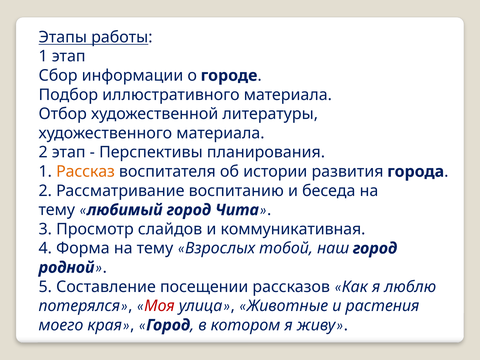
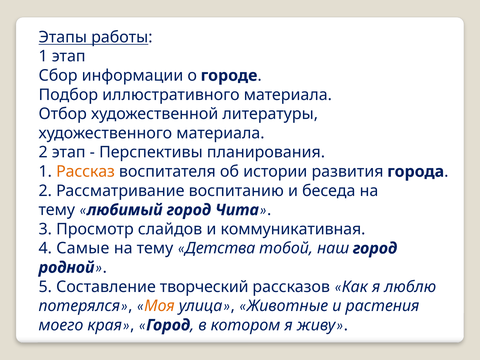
Форма: Форма -> Самые
Взрослых: Взрослых -> Детства
посещении: посещении -> творческий
Моя colour: red -> orange
